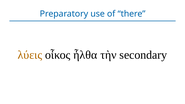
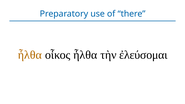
λύεις at (30, 55): λύεις -> ἦλθα
secondary: secondary -> ἐλεύσομαι
